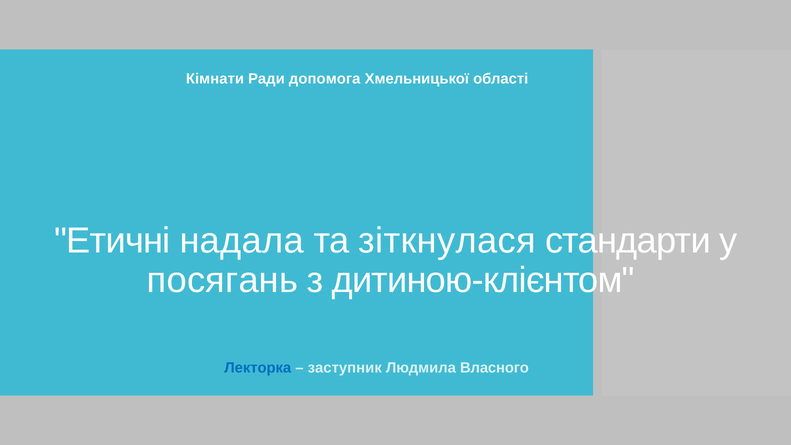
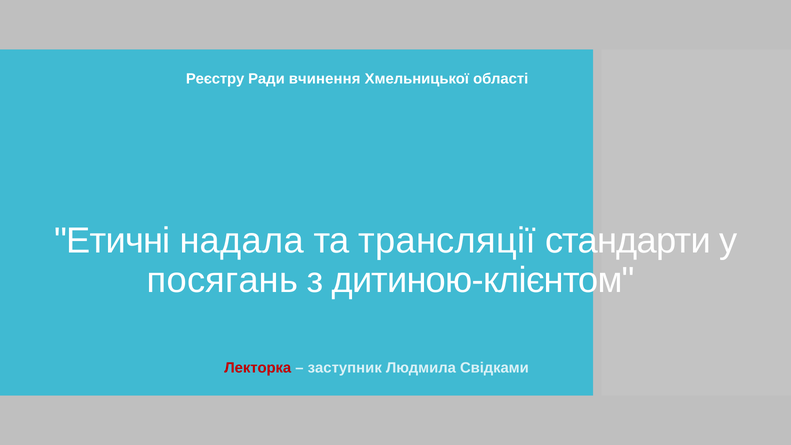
Кімнати: Кімнати -> Реєстру
допомога: допомога -> вчинення
зіткнулася: зіткнулася -> трансляції
Лекторка colour: blue -> red
Власного: Власного -> Свідками
